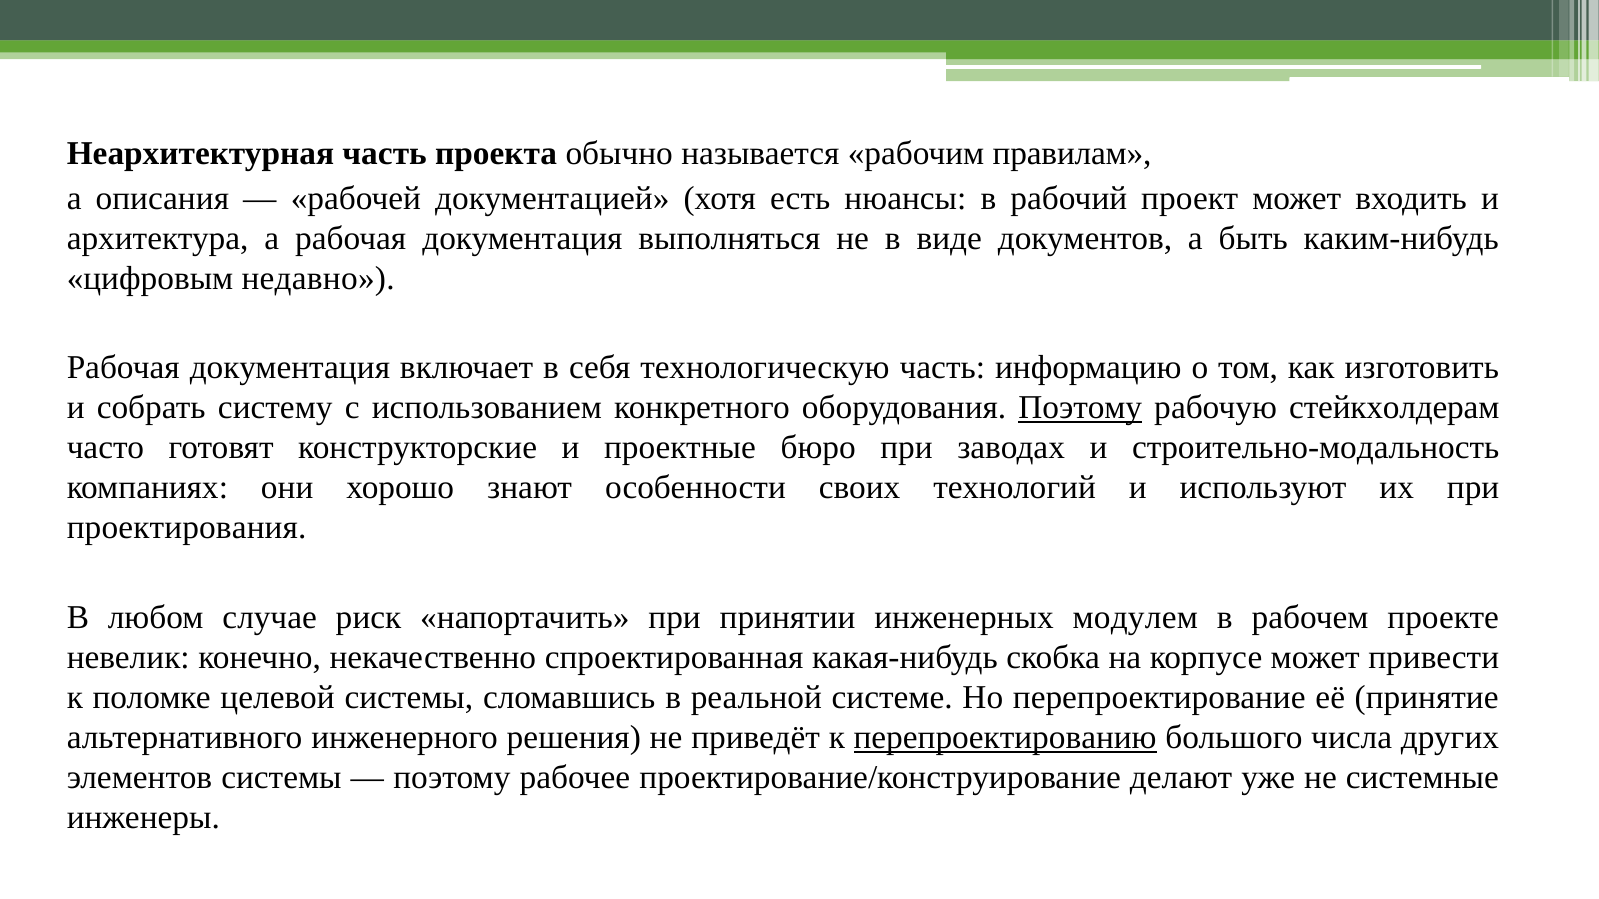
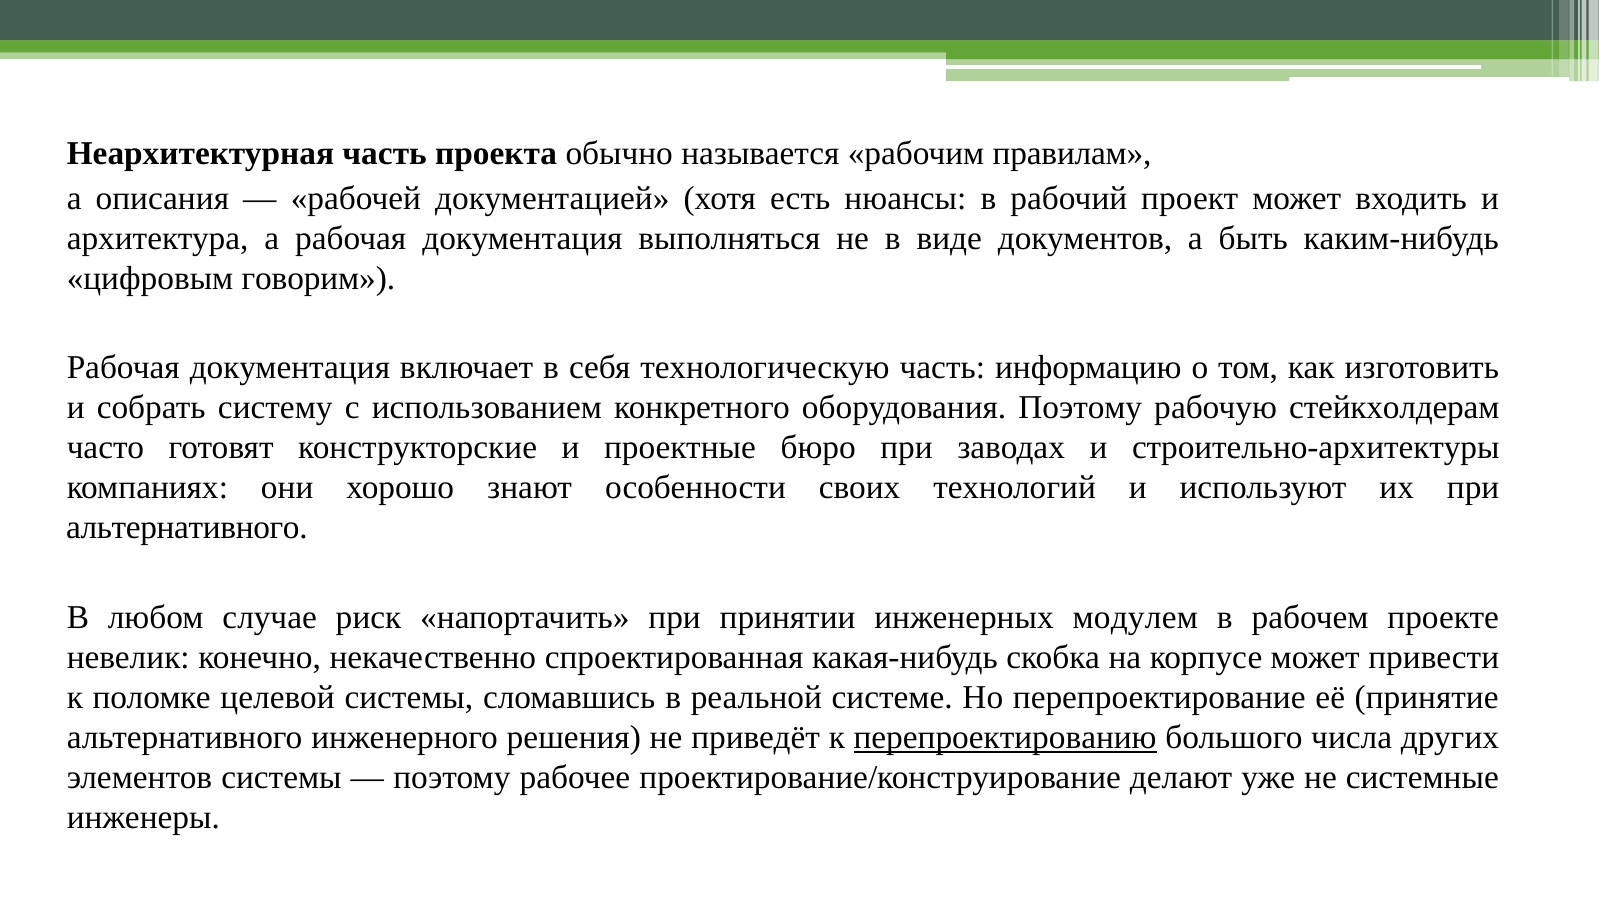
недавно: недавно -> говорим
Поэтому at (1080, 408) underline: present -> none
строительно-модальность: строительно-модальность -> строительно-архитектуры
проектирования at (187, 528): проектирования -> альтернативного
